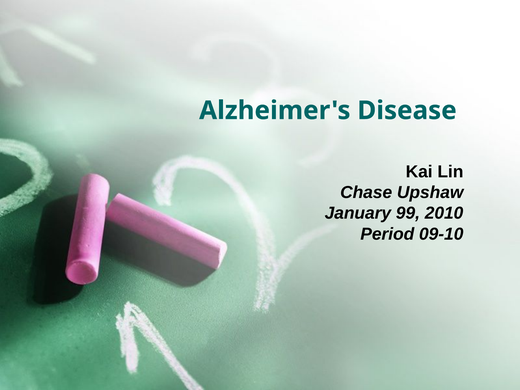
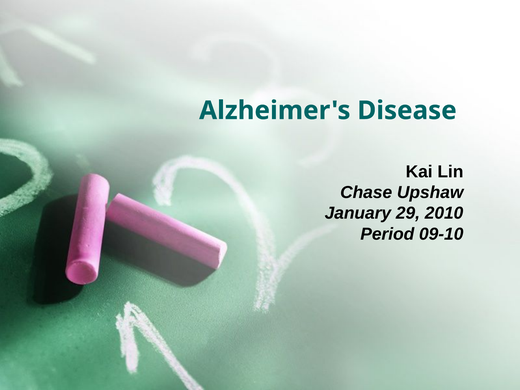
99: 99 -> 29
